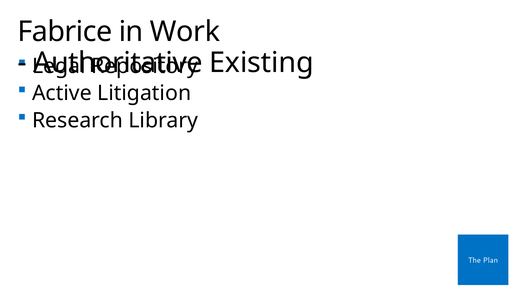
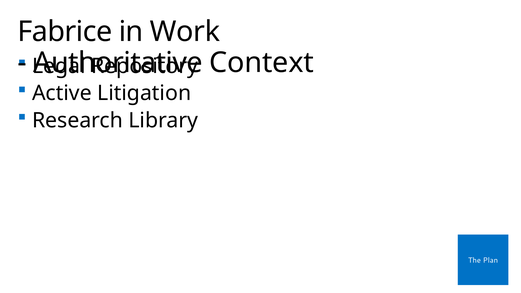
Existing: Existing -> Context
